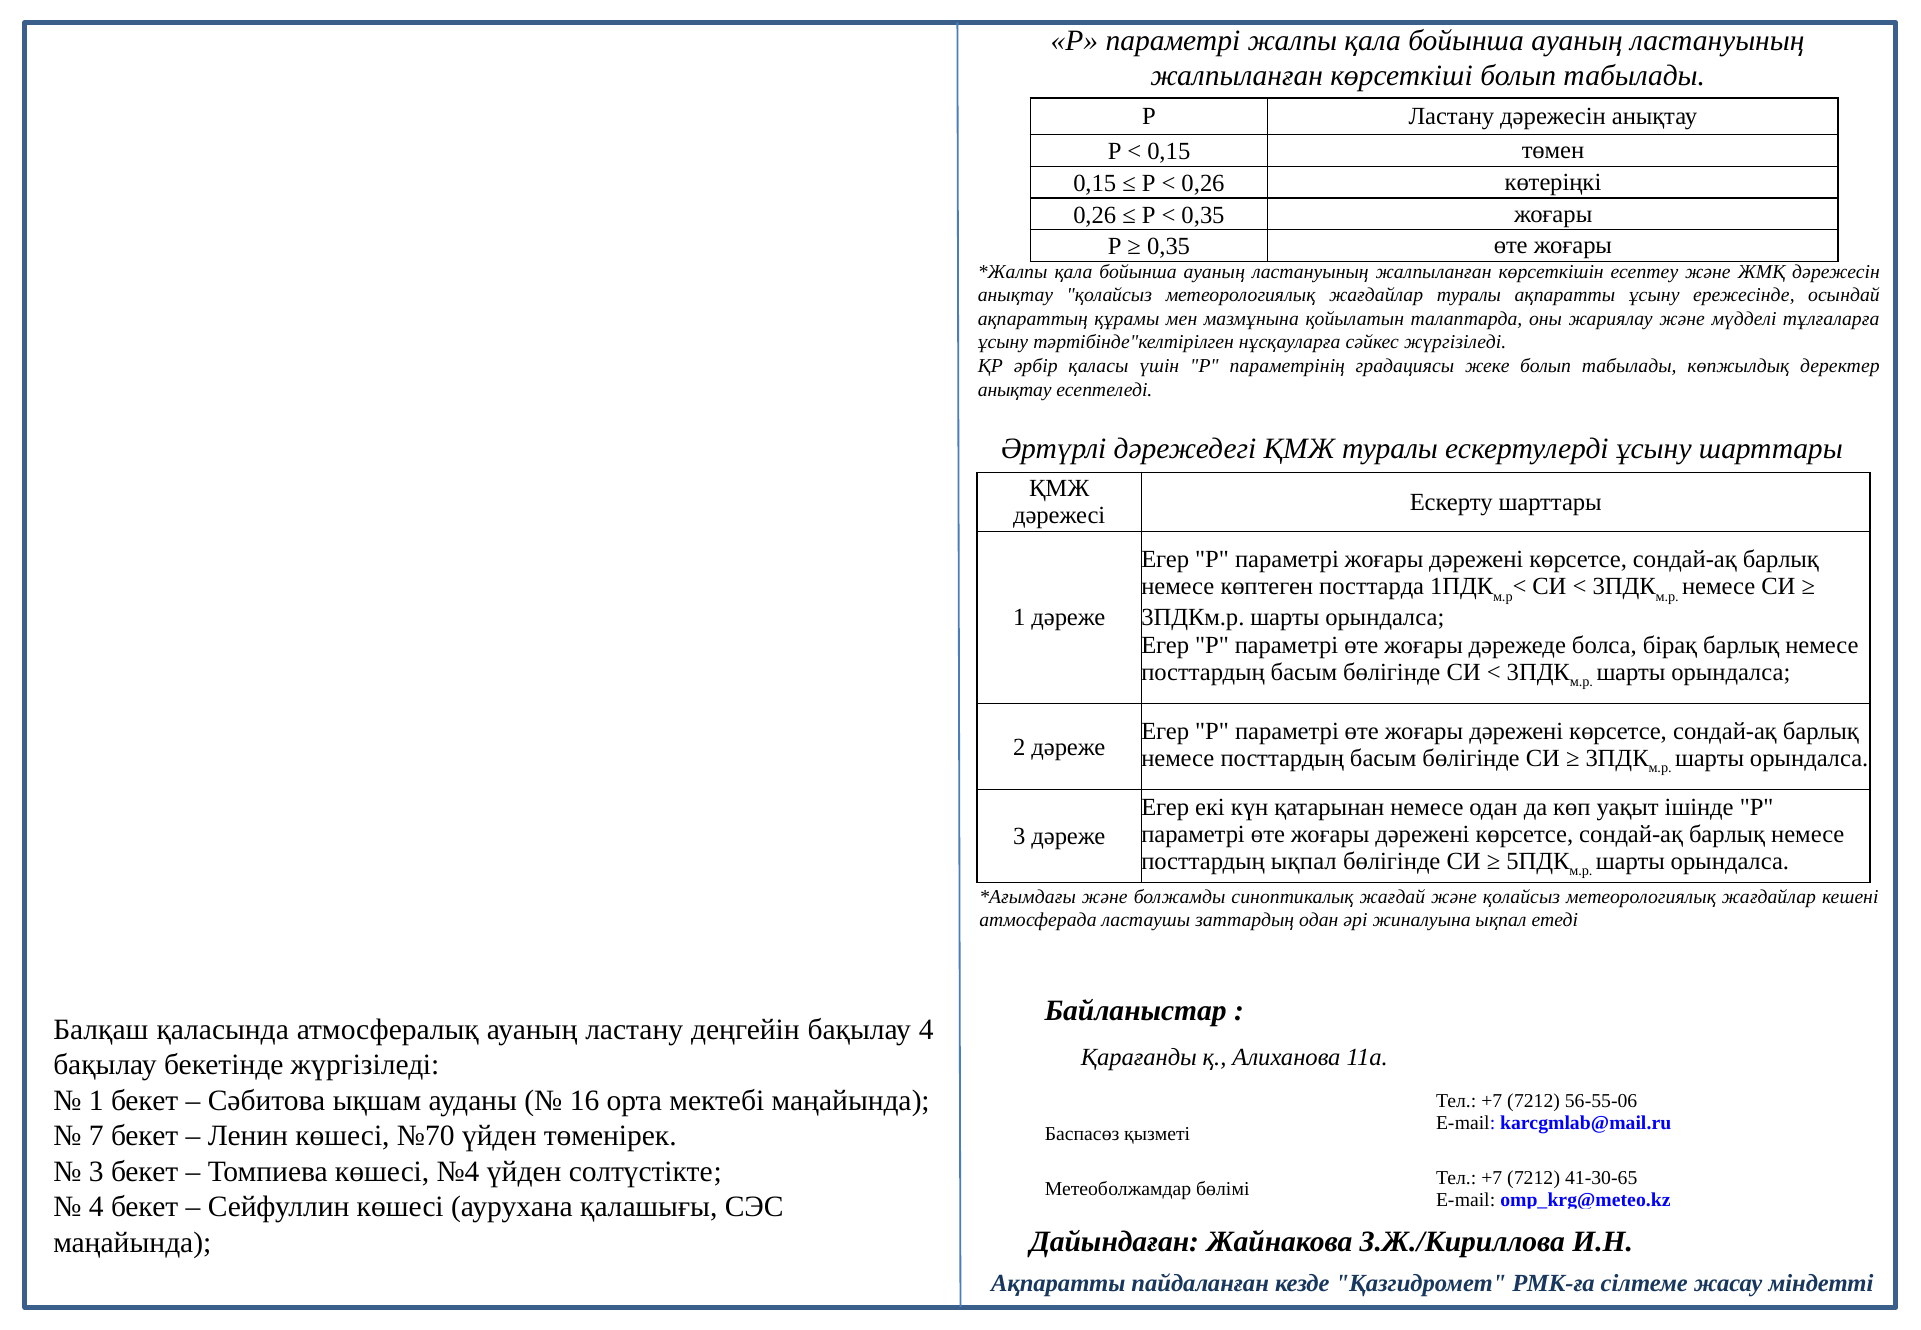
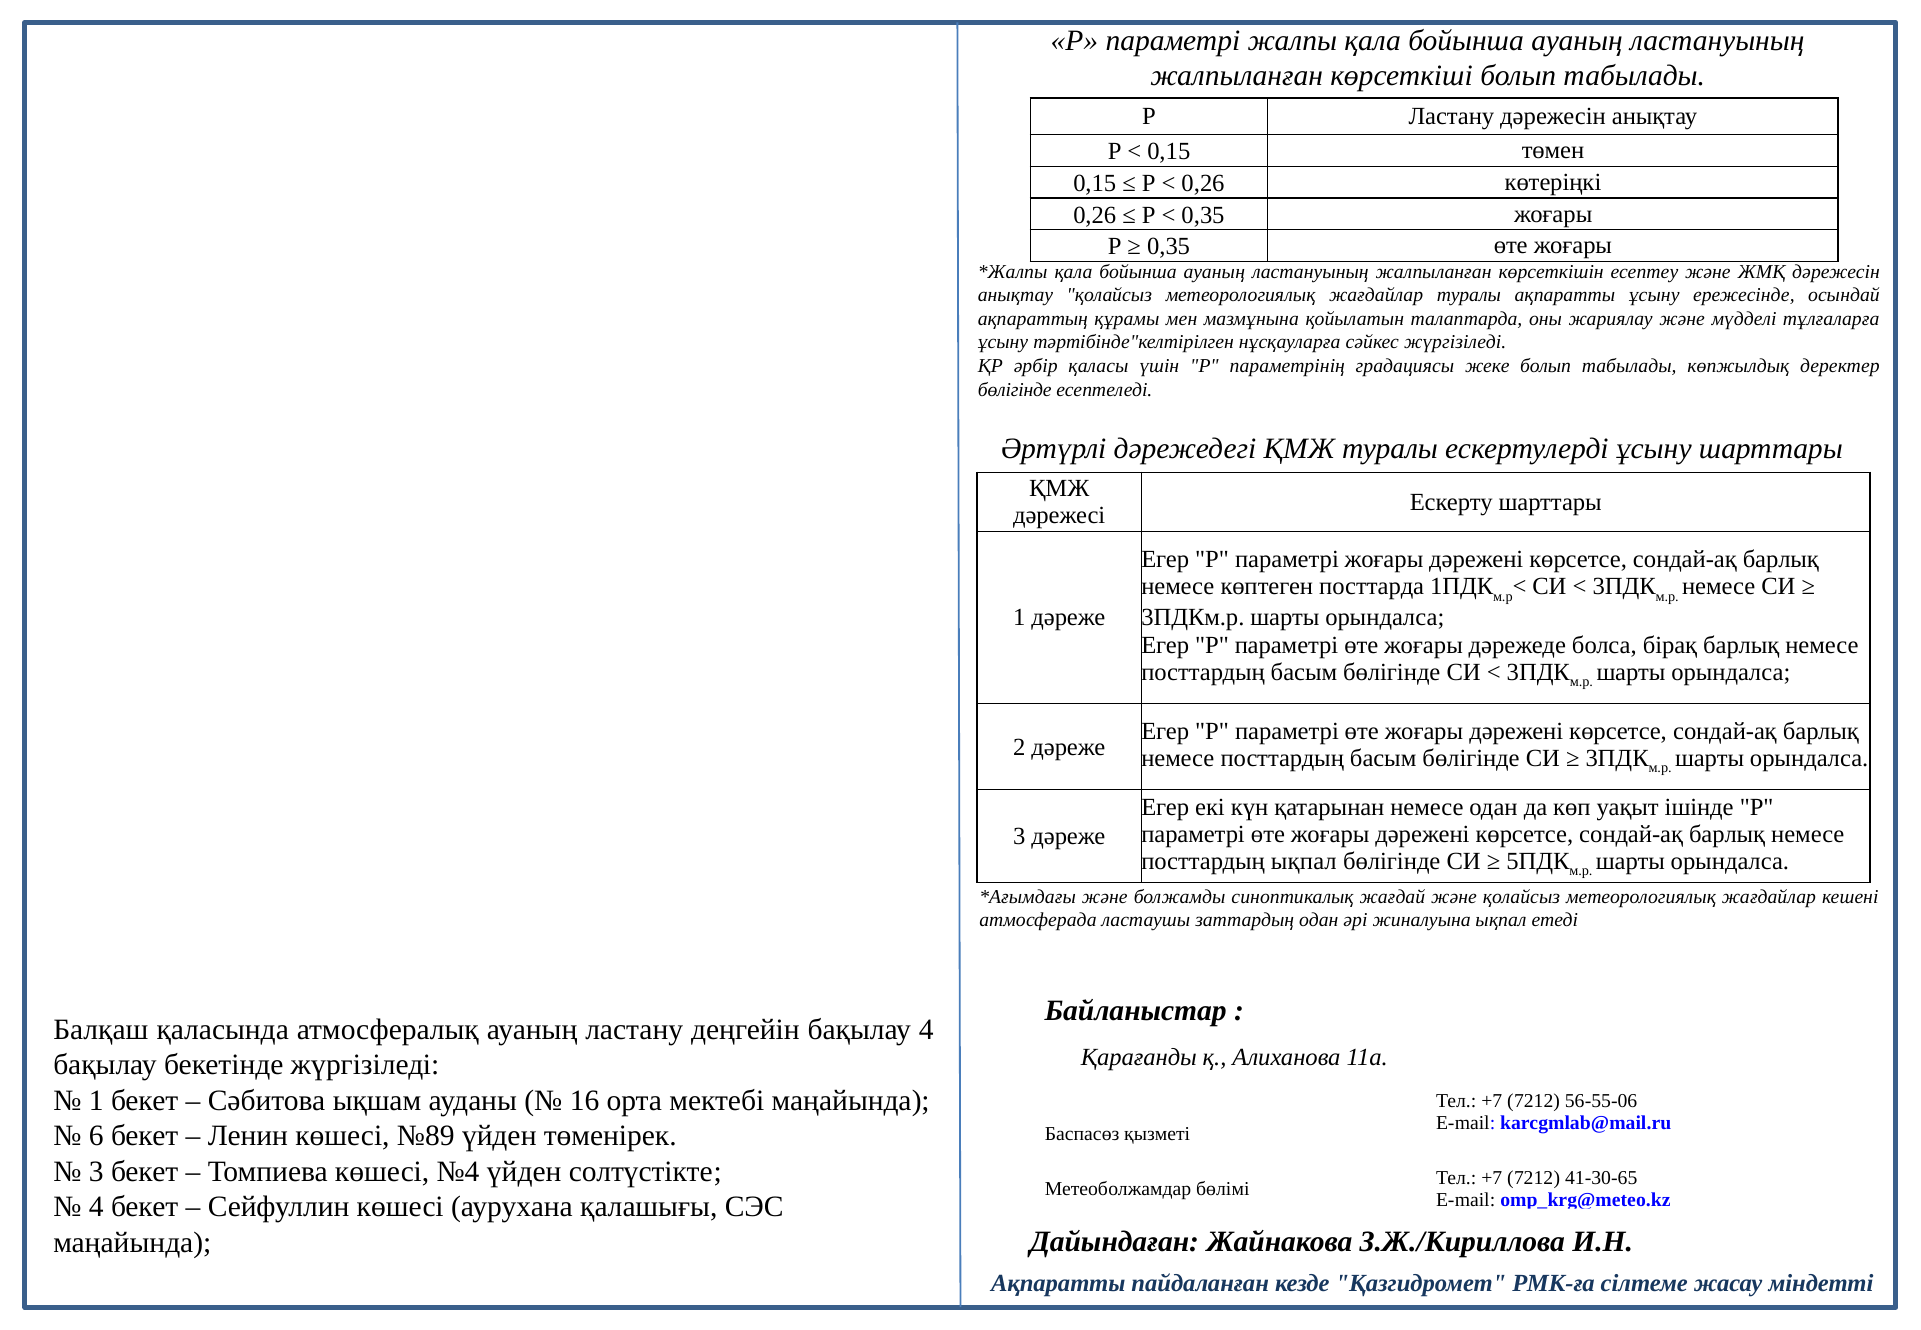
анықтау at (1015, 390): анықтау -> бөлігінде
7: 7 -> 6
№70: №70 -> №89
